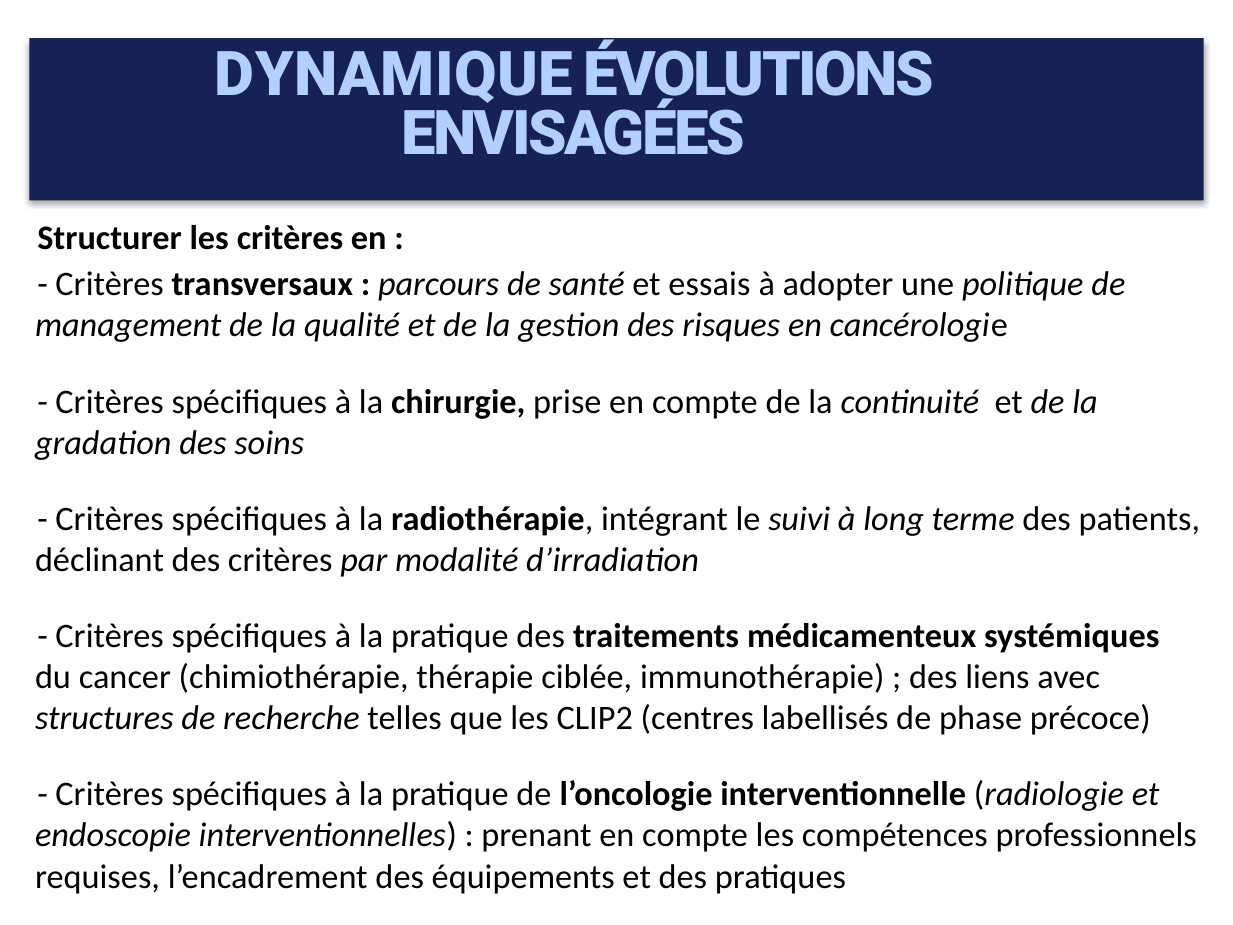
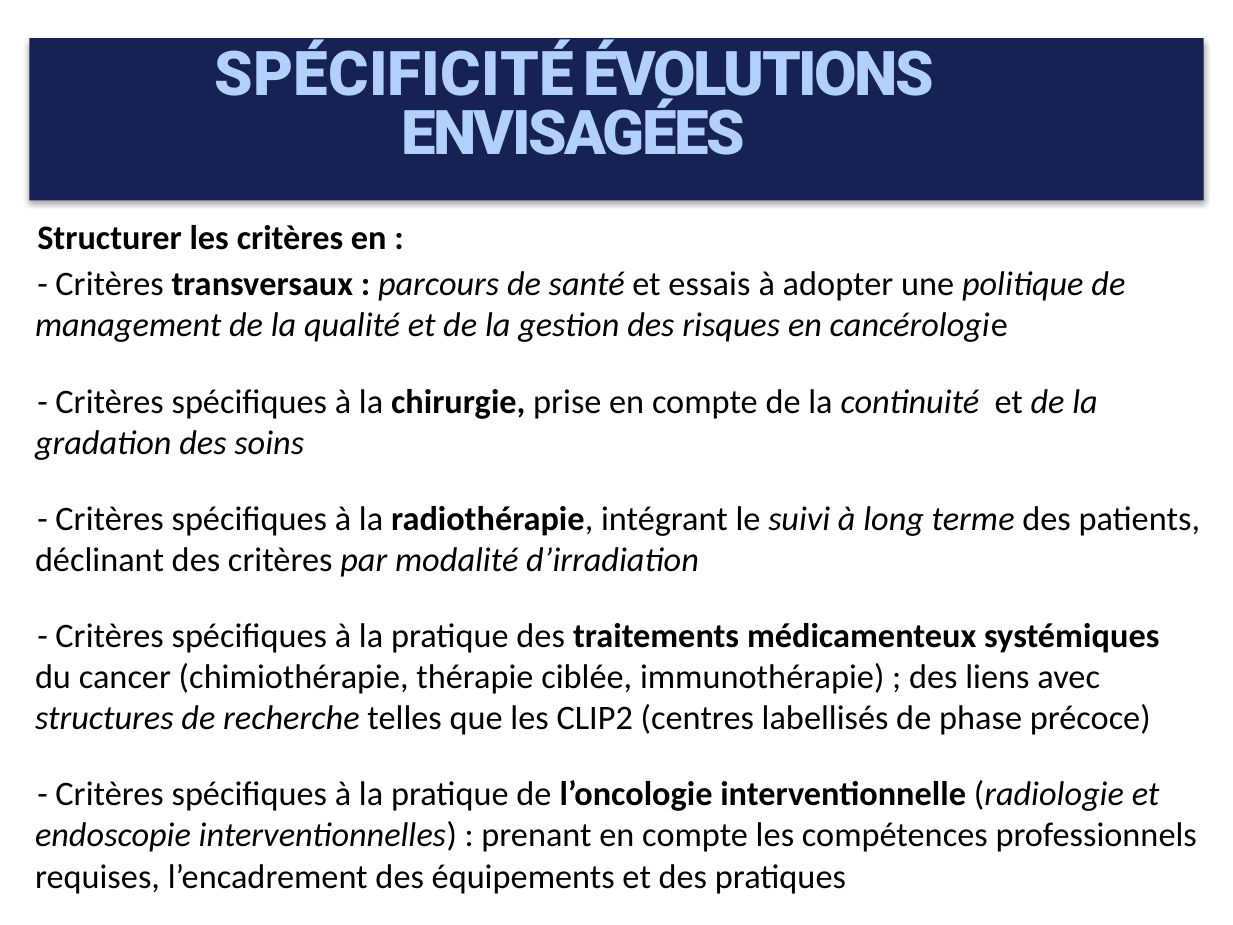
DYNAMIQUE: DYNAMIQUE -> SPÉCIFICITÉ
